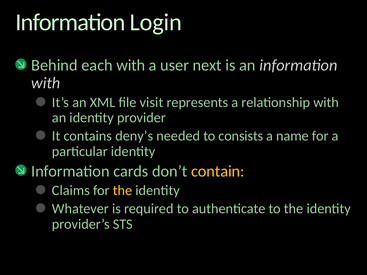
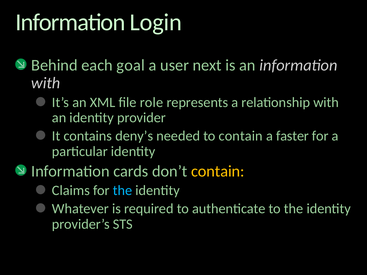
each with: with -> goal
visit: visit -> role
to consists: consists -> contain
name: name -> faster
the at (122, 191) colour: yellow -> light blue
